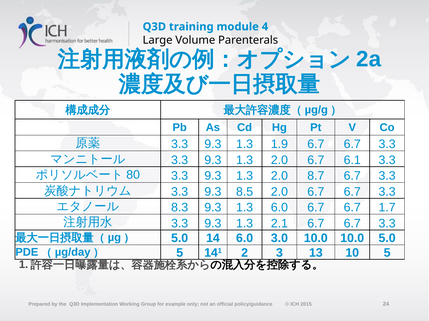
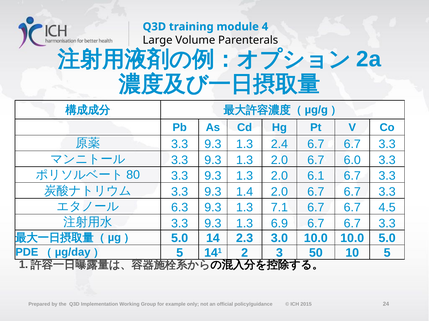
1.9: 1.9 -> 2.4
6.1: 6.1 -> 6.0
8.7: 8.7 -> 6.1
8.5: 8.5 -> 1.4
8.3: 8.3 -> 6.3
1.3 6.0: 6.0 -> 7.1
1.7: 1.7 -> 4.5
2.1: 2.1 -> 6.9
14 6.0: 6.0 -> 2.3
13: 13 -> 50
